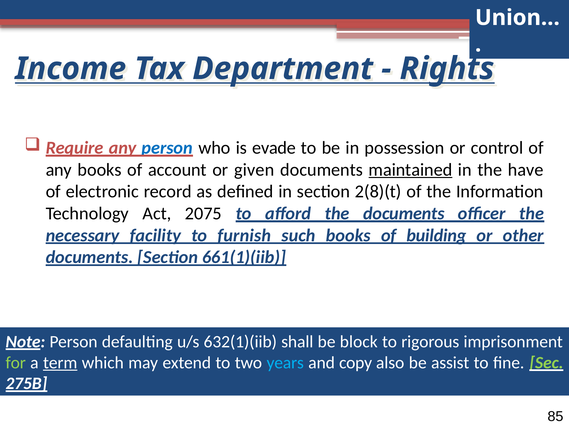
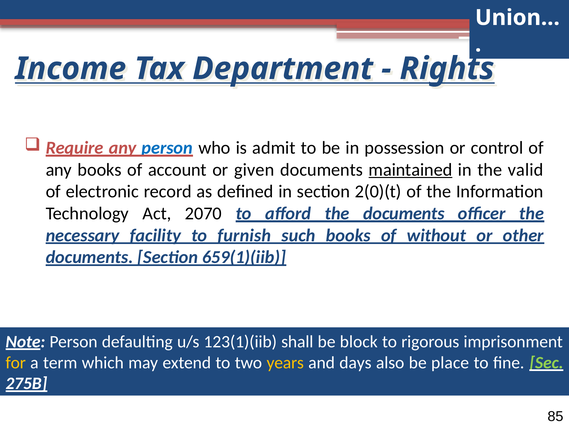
evade: evade -> admit
have: have -> valid
2(8)(t: 2(8)(t -> 2(0)(t
2075: 2075 -> 2070
building: building -> without
661(1)(iib: 661(1)(iib -> 659(1)(iib
632(1)(iib: 632(1)(iib -> 123(1)(iib
for colour: light green -> yellow
term underline: present -> none
years colour: light blue -> yellow
copy: copy -> days
assist: assist -> place
